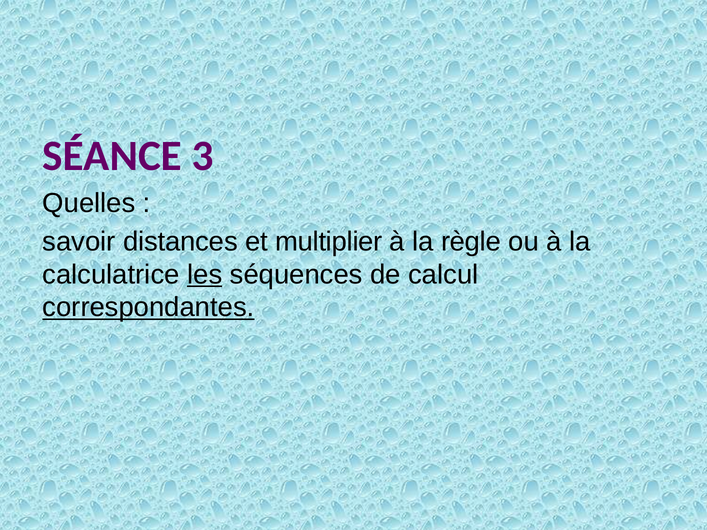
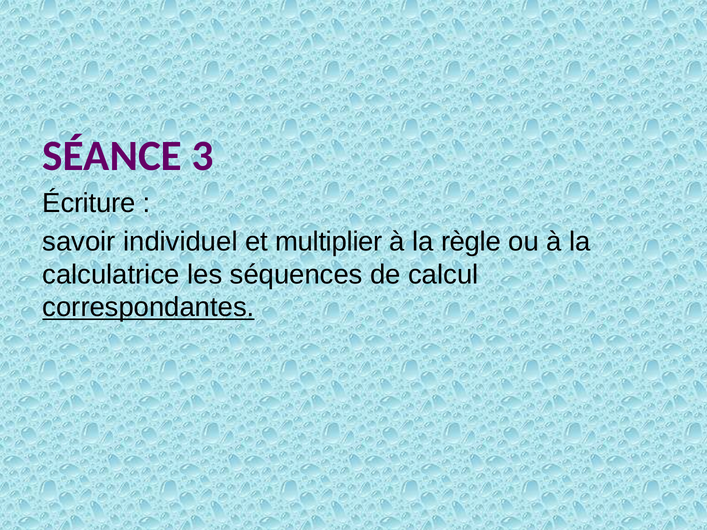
Quelles: Quelles -> Écriture
distances: distances -> individuel
les underline: present -> none
